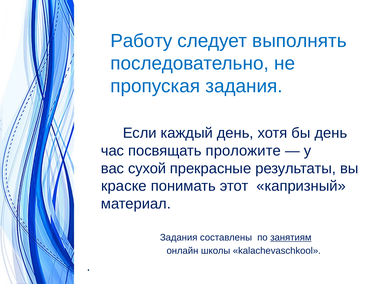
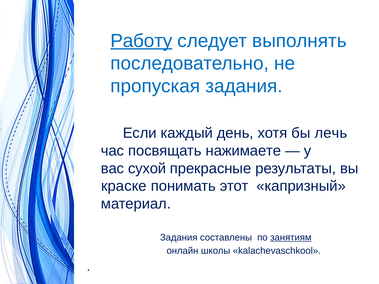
Работу underline: none -> present
бы день: день -> лечь
проложите: проложите -> нажимаете
